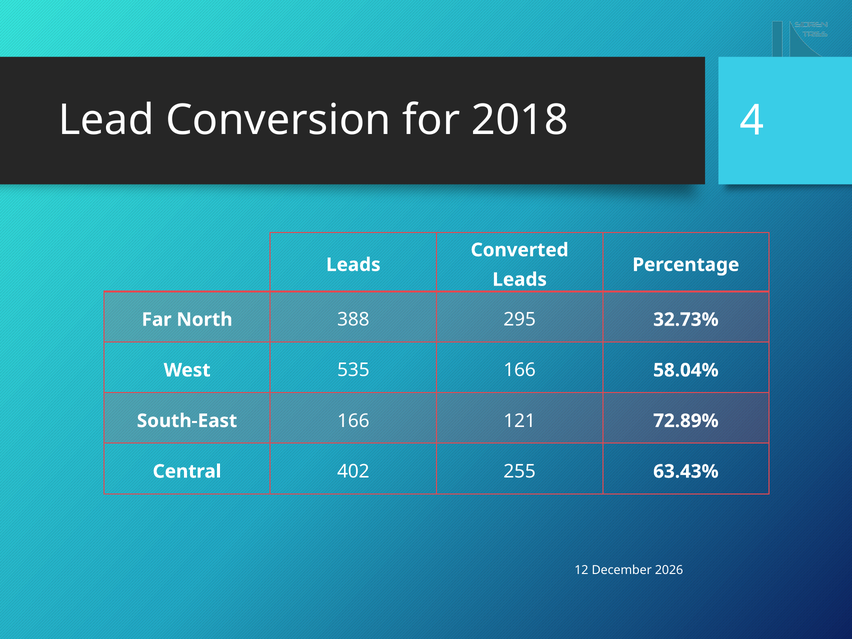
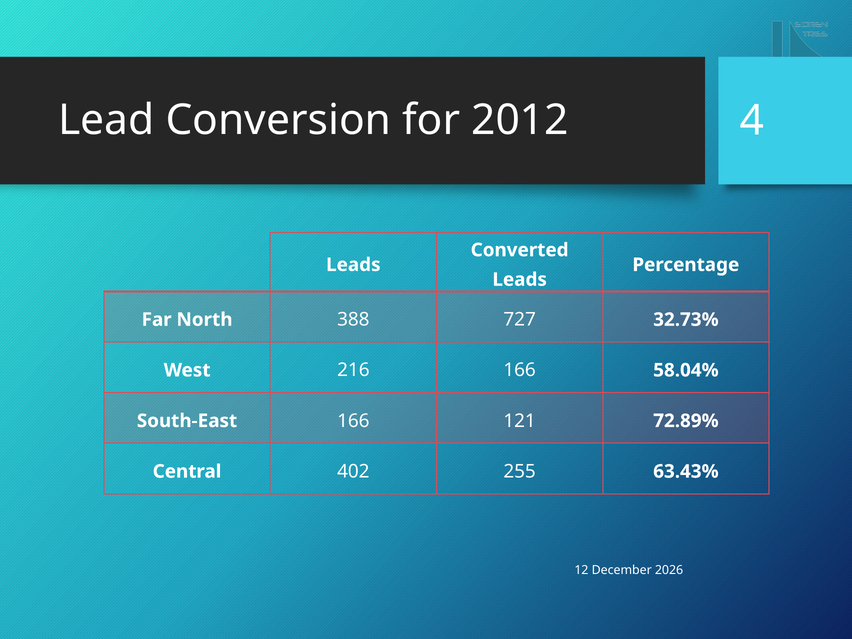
2018: 2018 -> 2012
295: 295 -> 727
535: 535 -> 216
